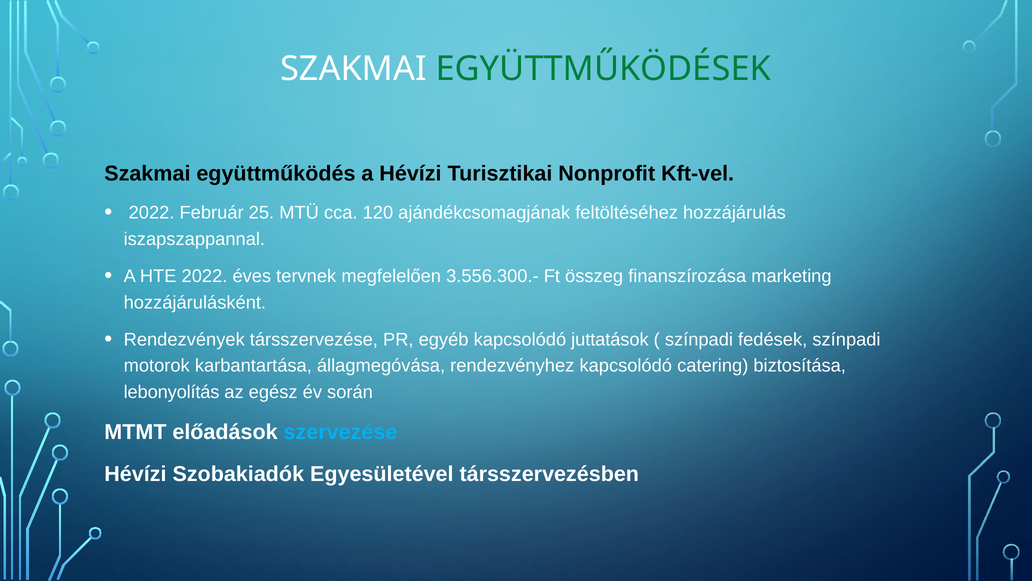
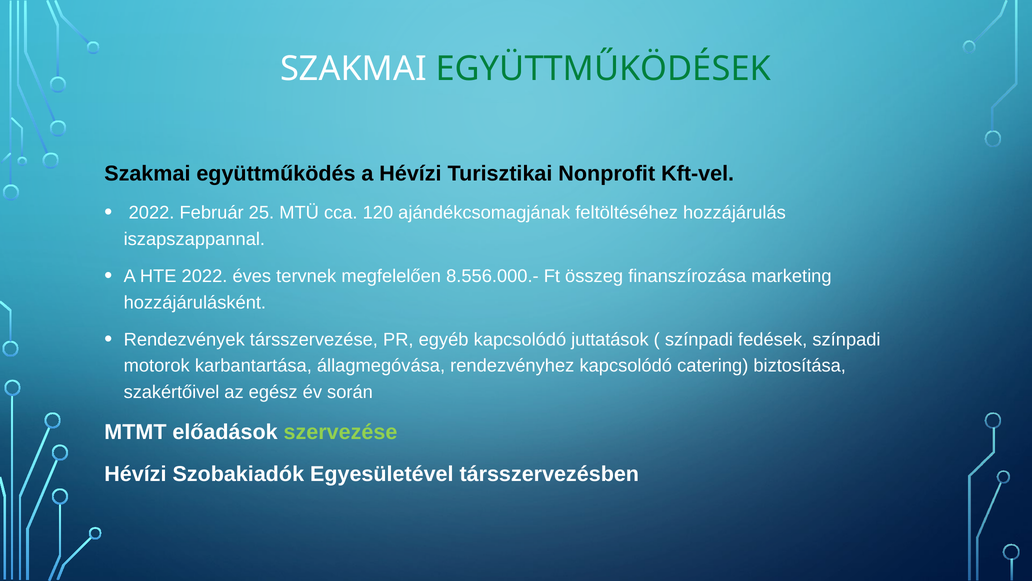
3.556.300.-: 3.556.300.- -> 8.556.000.-
lebonyolítás: lebonyolítás -> szakértőivel
szervezése colour: light blue -> light green
